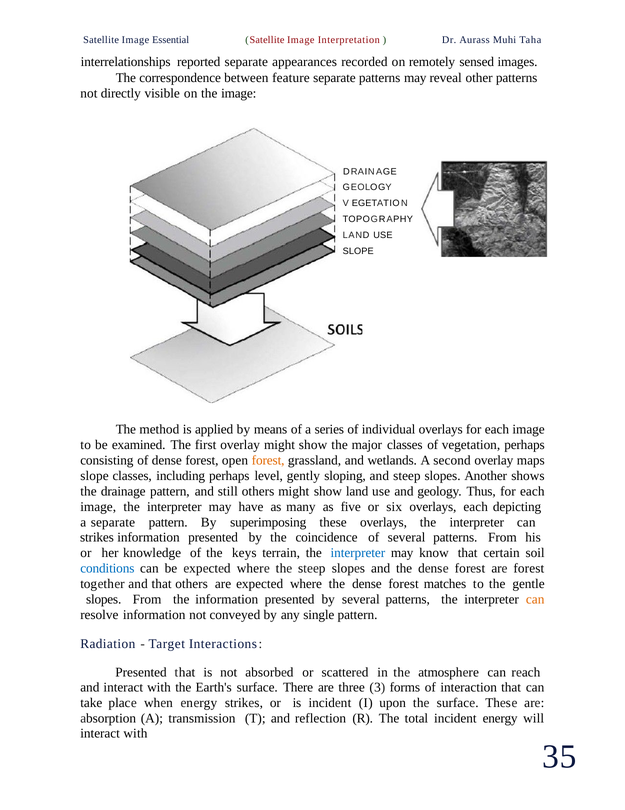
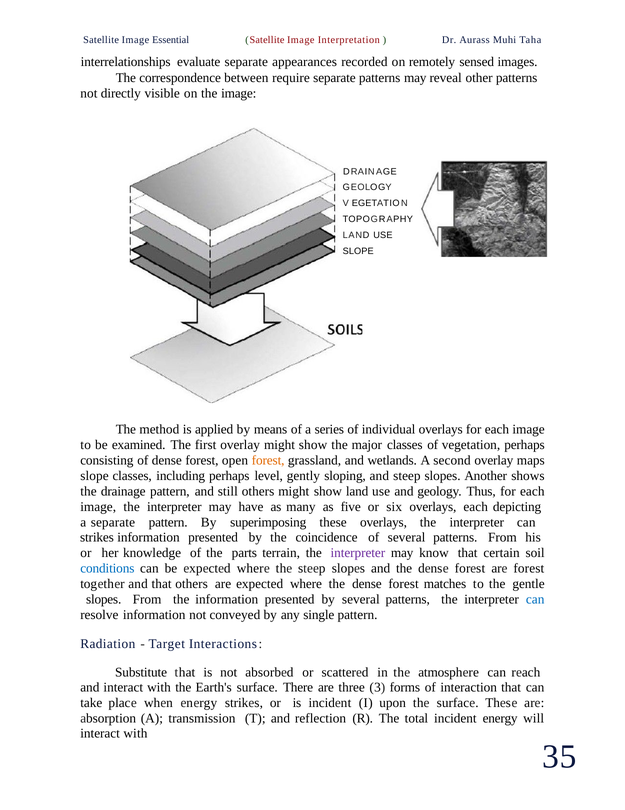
reported: reported -> evaluate
feature: feature -> require
keys: keys -> parts
interpreter at (358, 553) colour: blue -> purple
can at (535, 599) colour: orange -> blue
Presented at (141, 672): Presented -> Substitute
